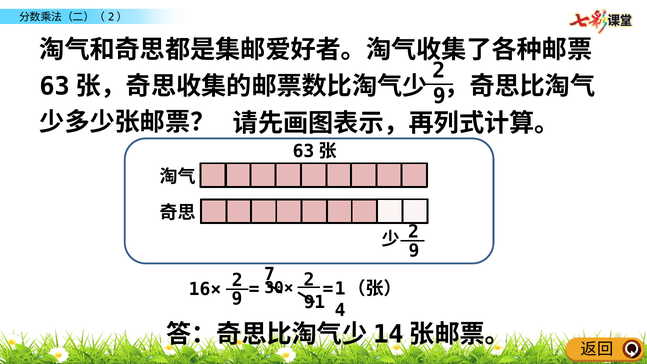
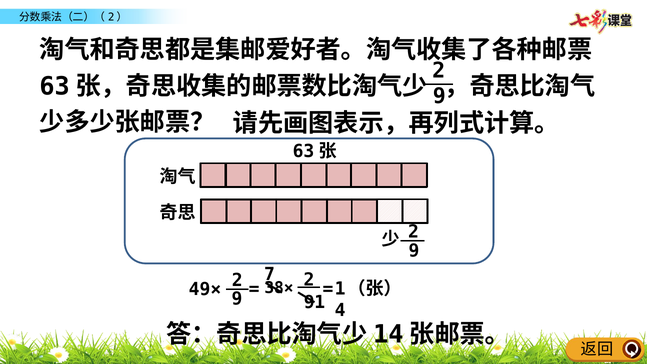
30×: 30× -> 38×
16×: 16× -> 49×
